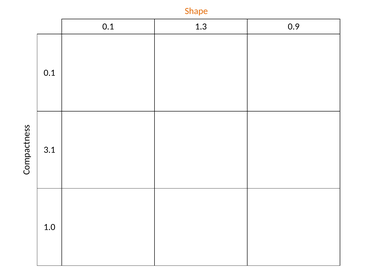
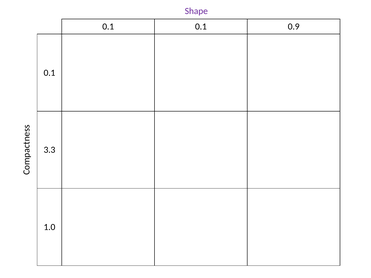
Shape colour: orange -> purple
0.1 1.3: 1.3 -> 0.1
3.1: 3.1 -> 3.3
